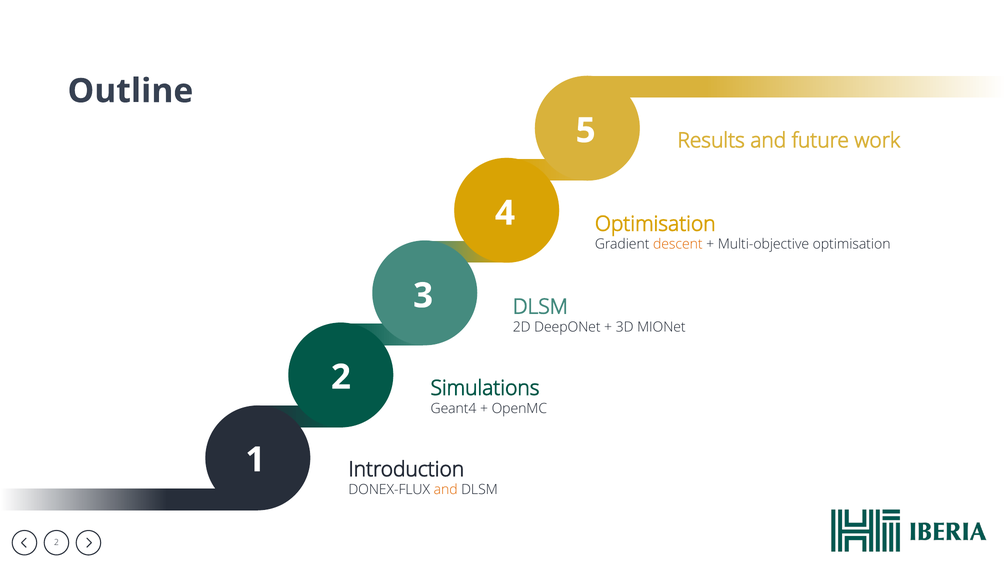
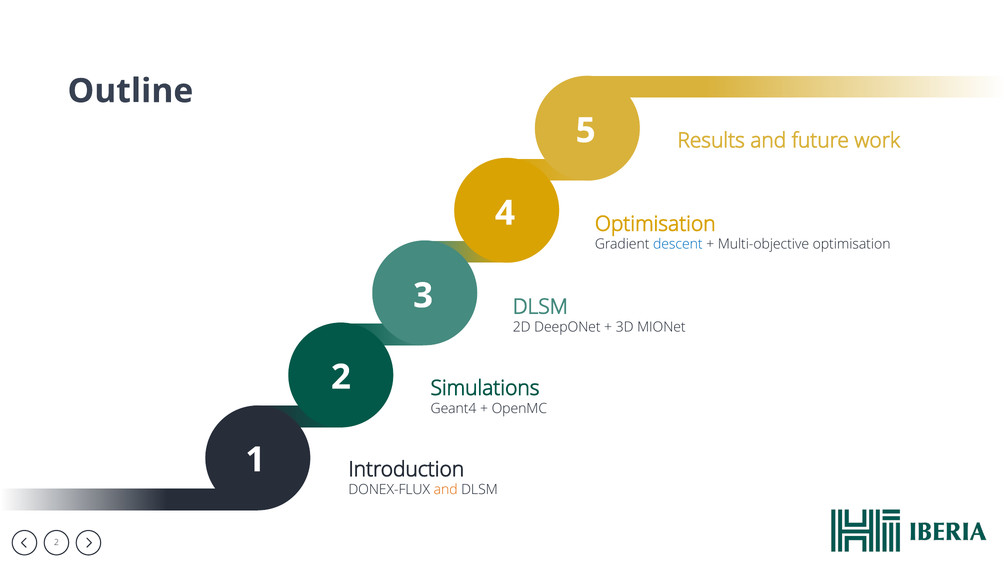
descent colour: orange -> blue
